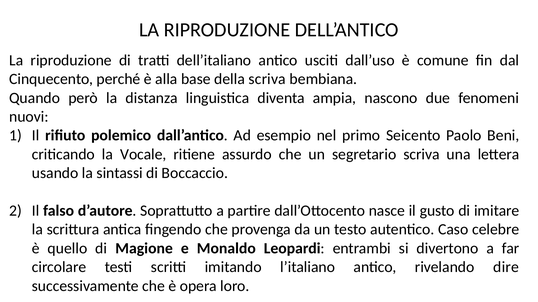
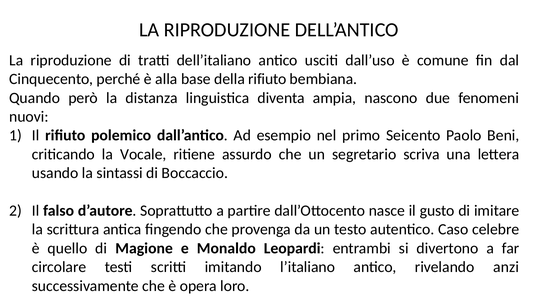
della scriva: scriva -> rifiuto
dire: dire -> anzi
